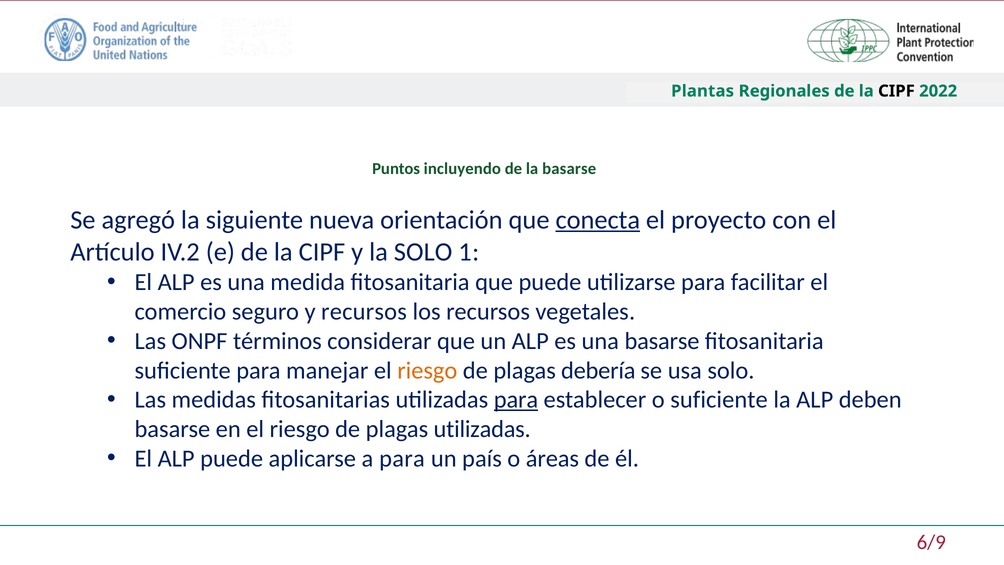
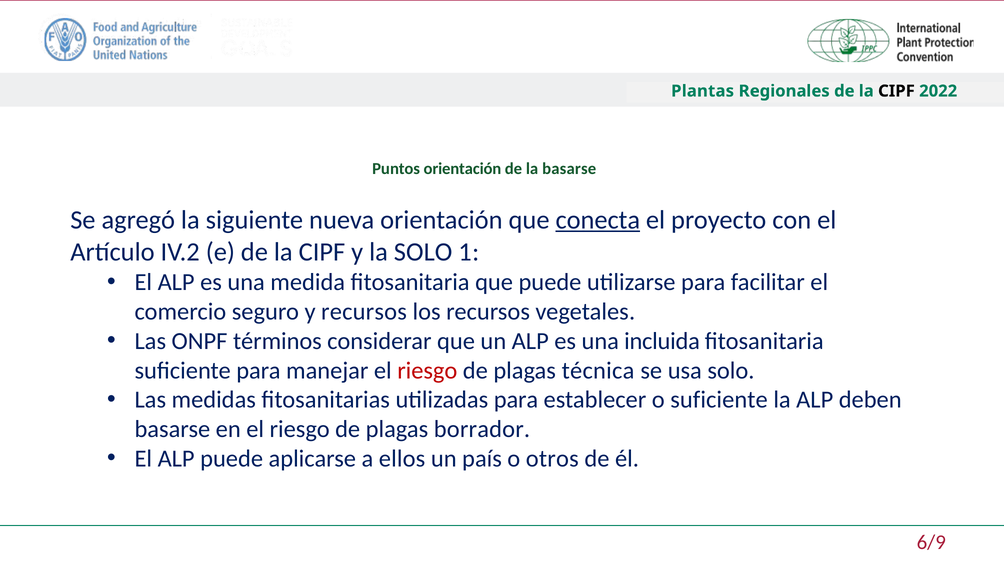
Puntos incluyendo: incluyendo -> orientación
una basarse: basarse -> incluida
riesgo at (427, 370) colour: orange -> red
debería: debería -> técnica
para at (516, 400) underline: present -> none
plagas utilizadas: utilizadas -> borrador
a para: para -> ellos
áreas: áreas -> otros
